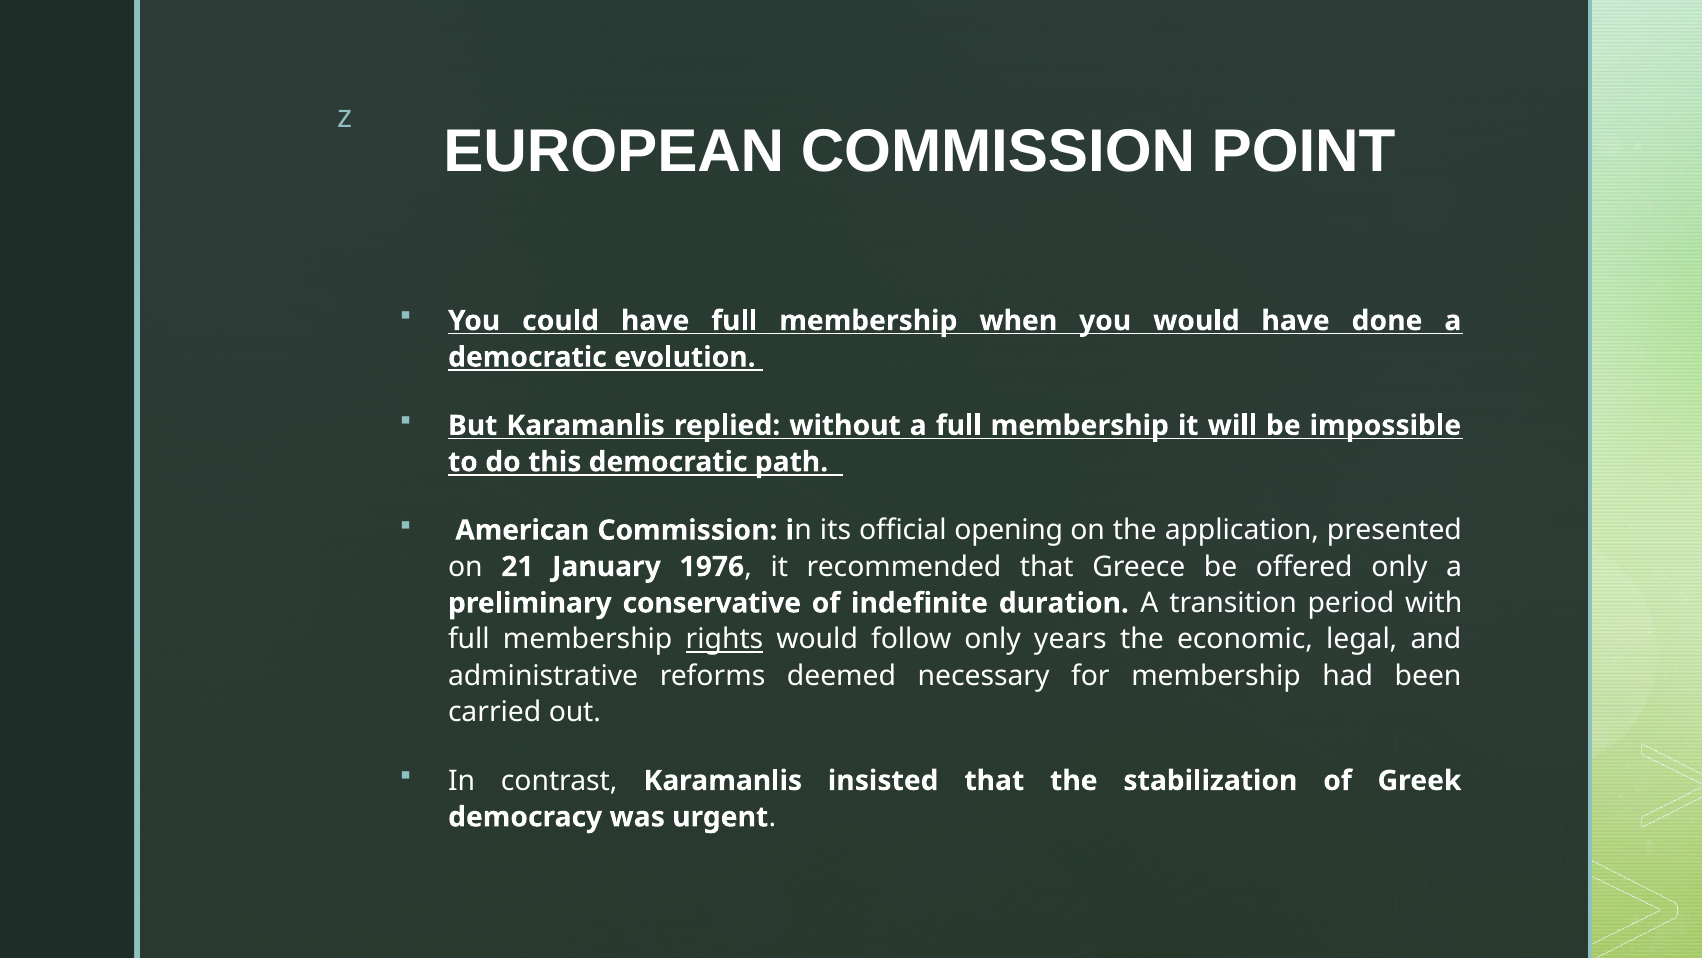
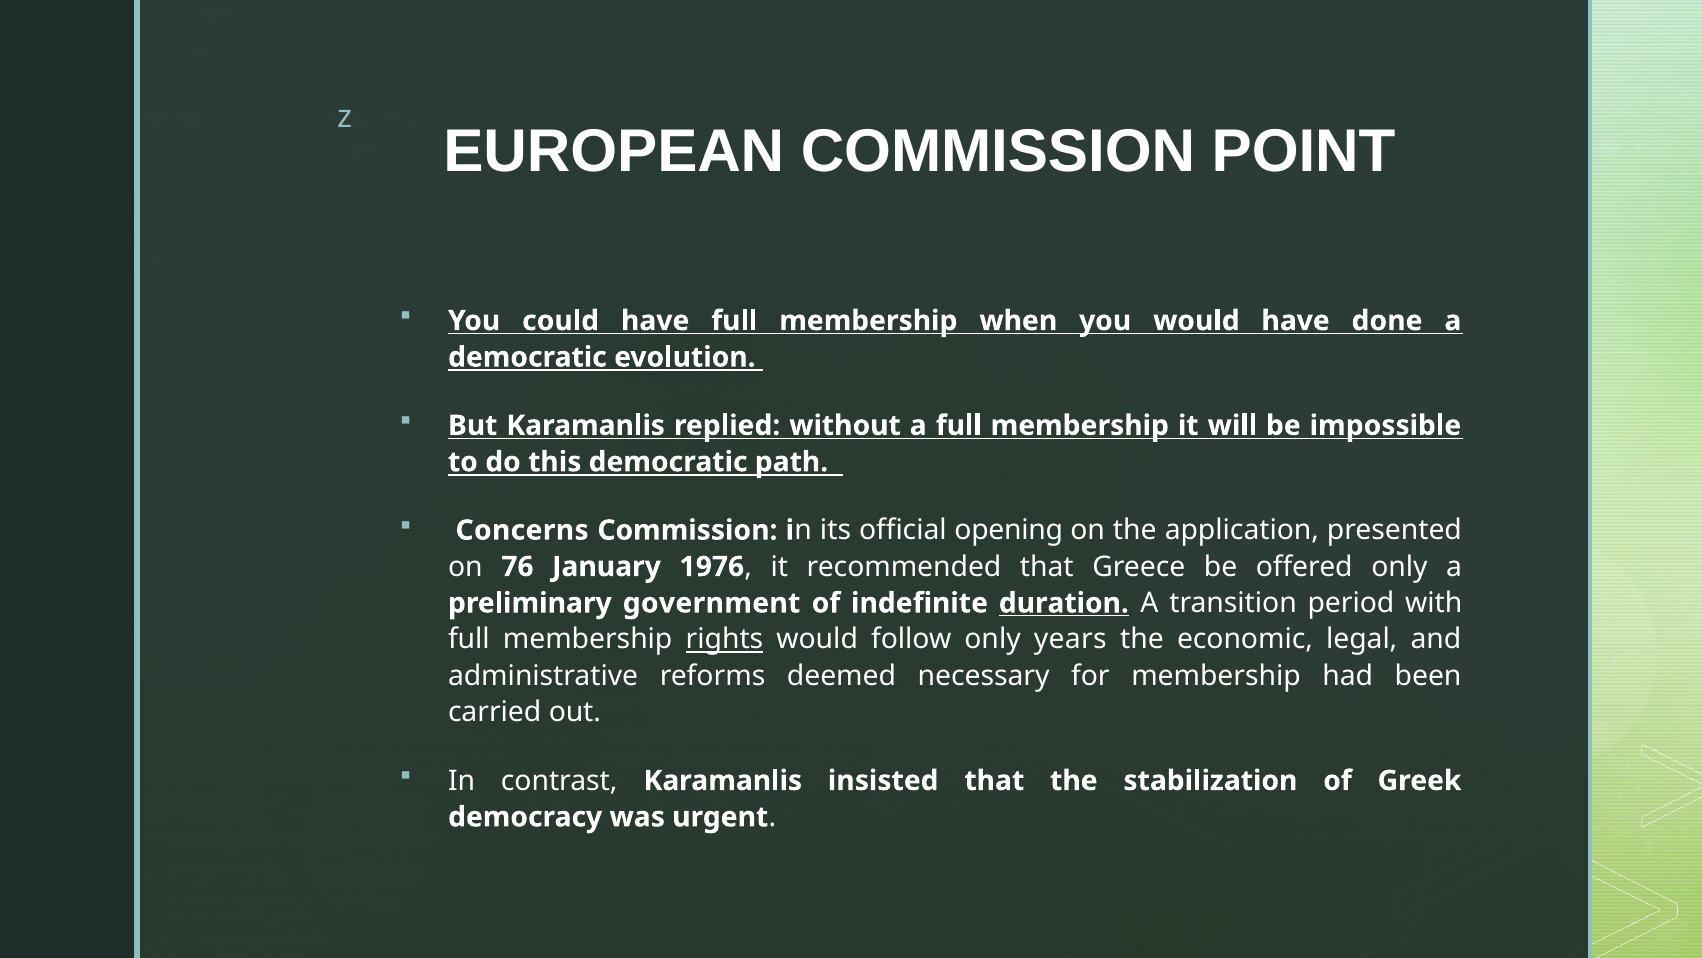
American: American -> Concerns
21: 21 -> 76
conservative: conservative -> government
duration underline: none -> present
